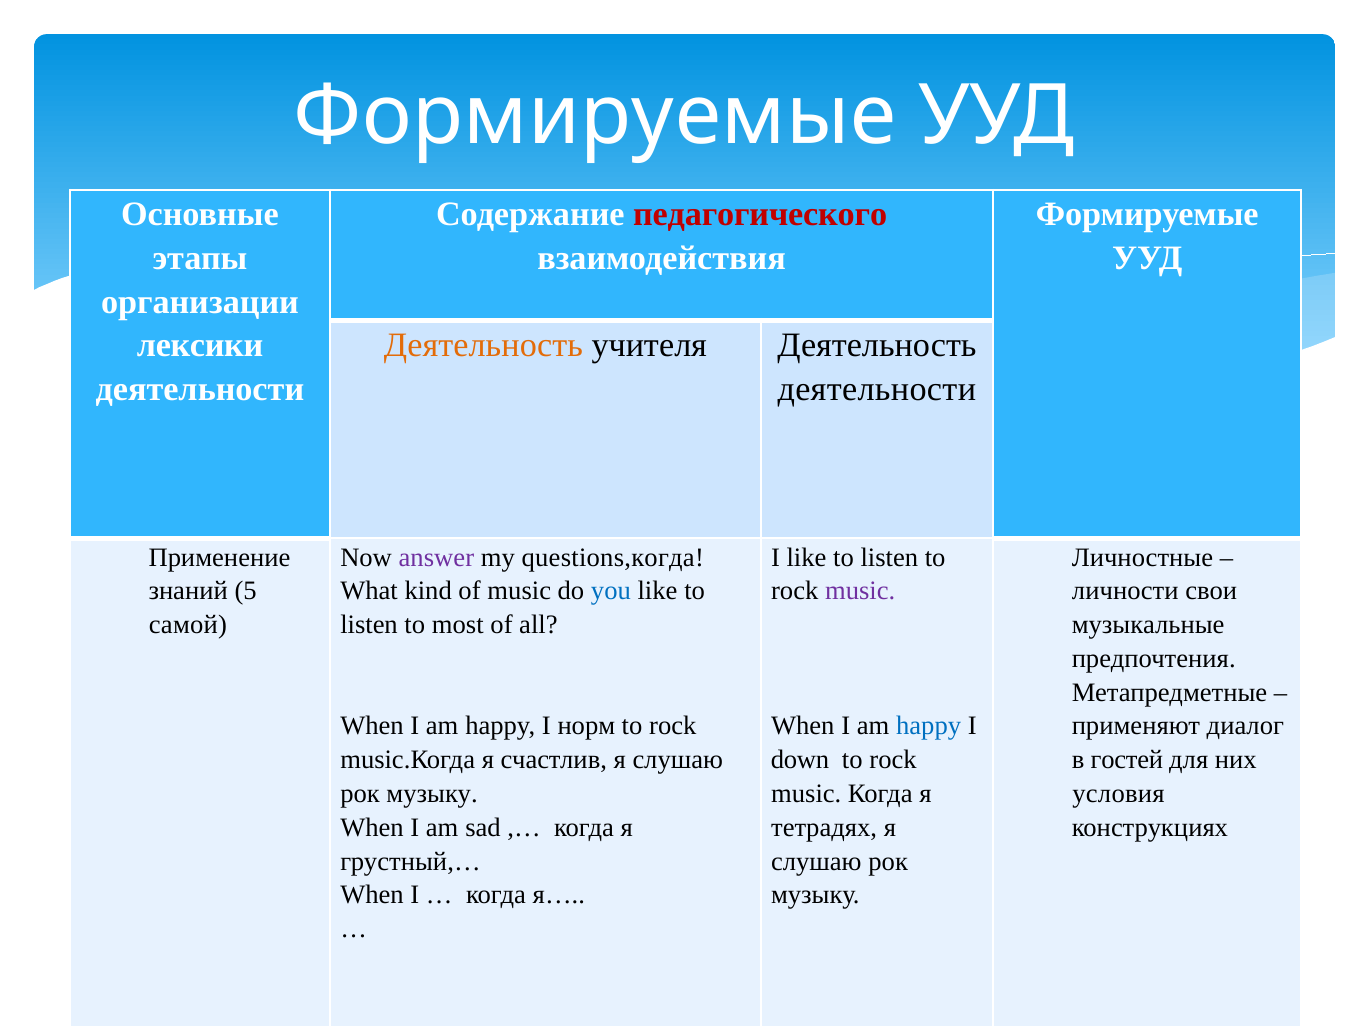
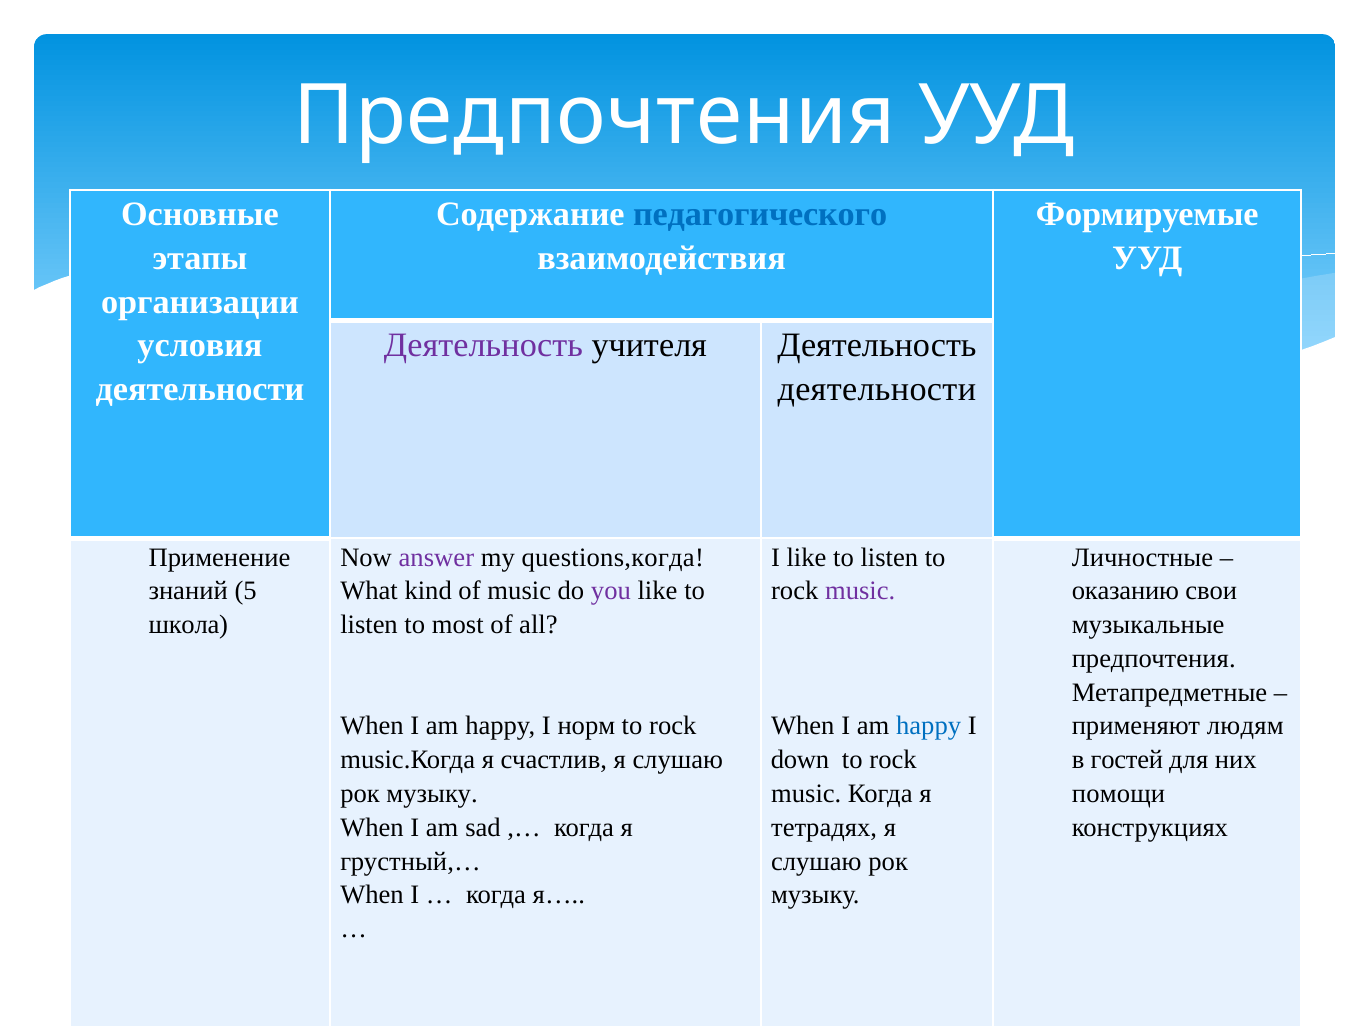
Формируемые at (595, 116): Формируемые -> Предпочтения
педагогического colour: red -> blue
лексики: лексики -> условия
Деятельность at (483, 345) colour: orange -> purple
you colour: blue -> purple
личности: личности -> оказанию
самой: самой -> школа
диалог: диалог -> людям
условия: условия -> помощи
